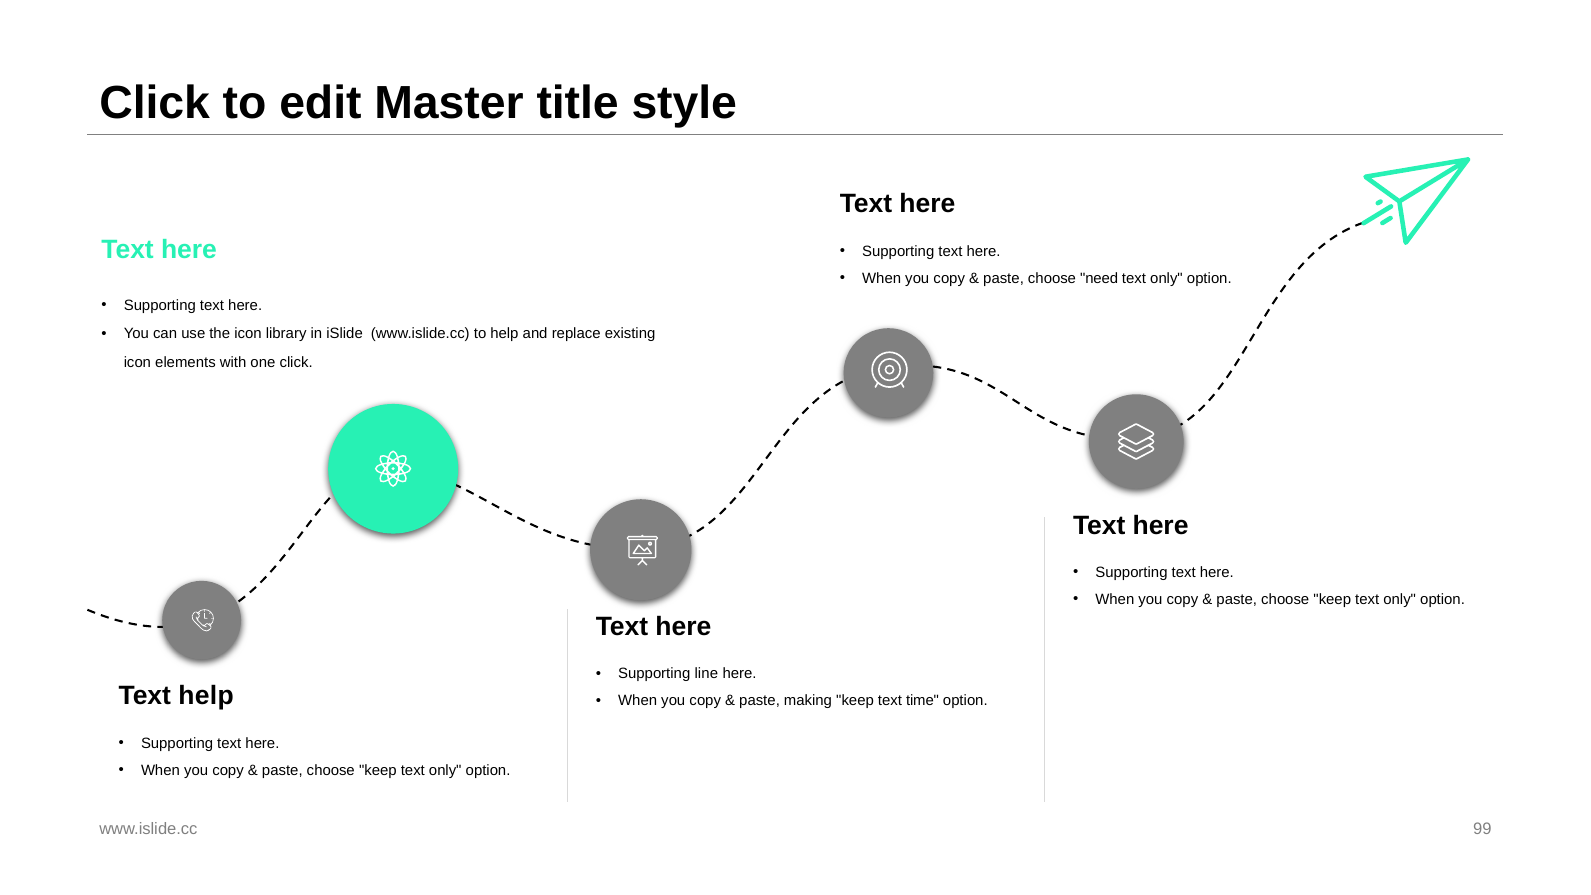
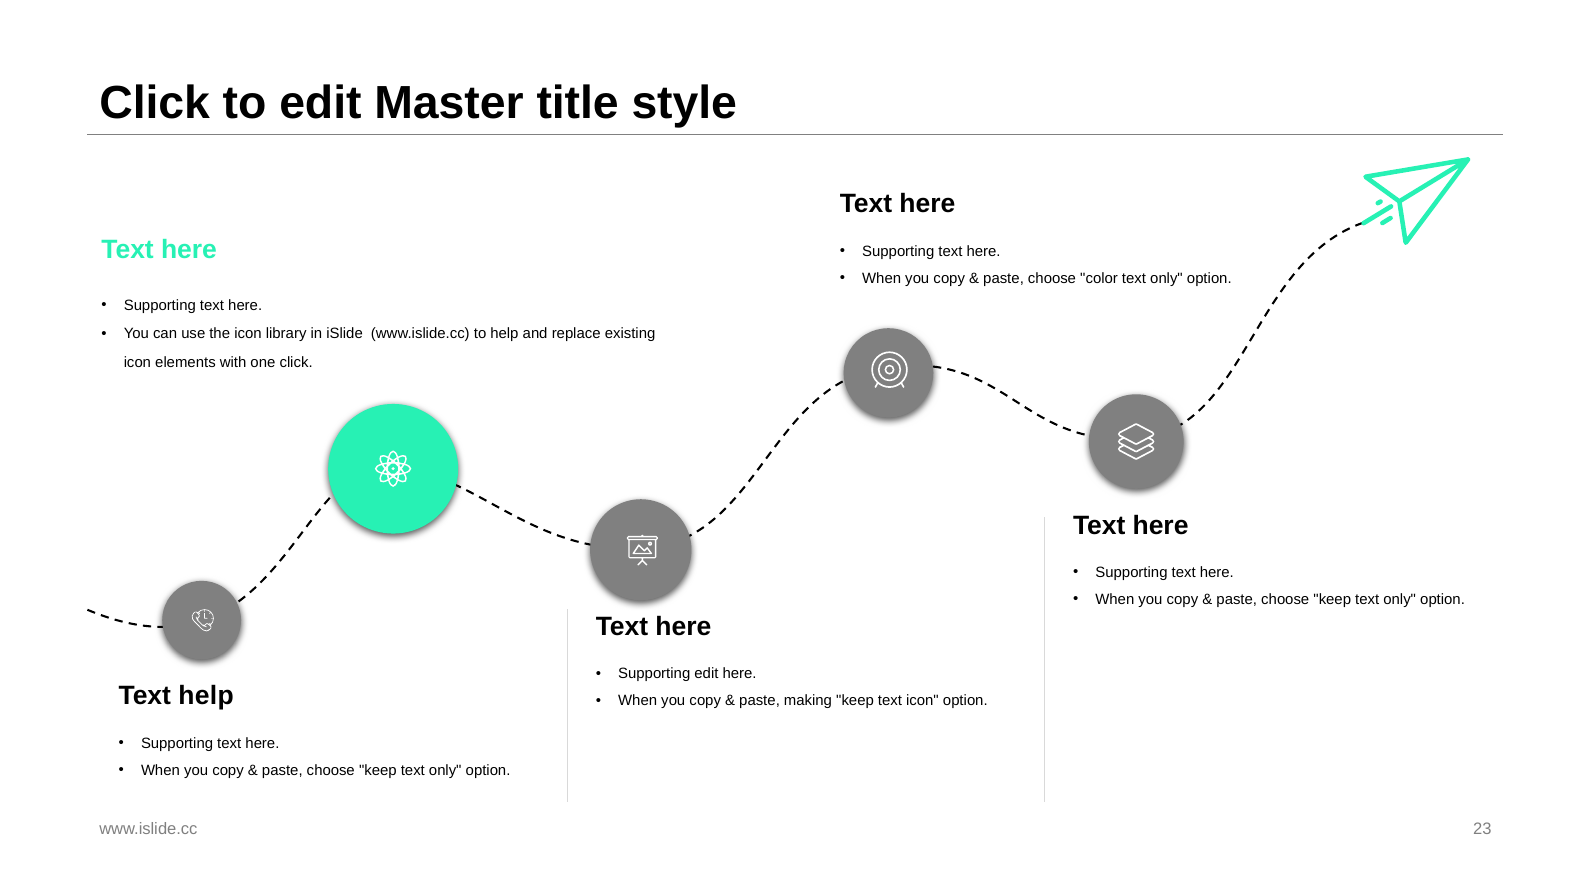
need: need -> color
Supporting line: line -> edit
text time: time -> icon
99: 99 -> 23
